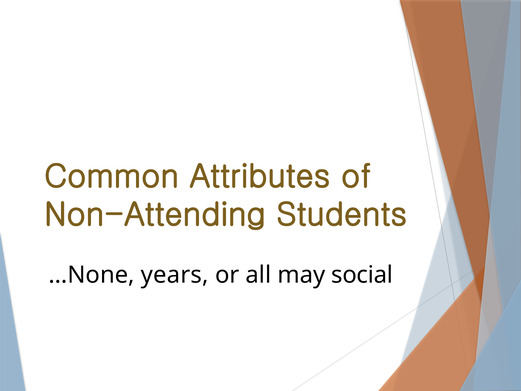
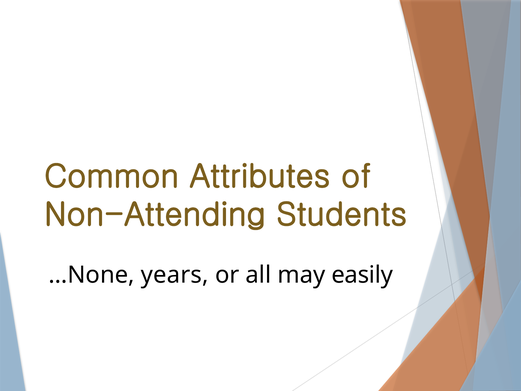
social: social -> easily
